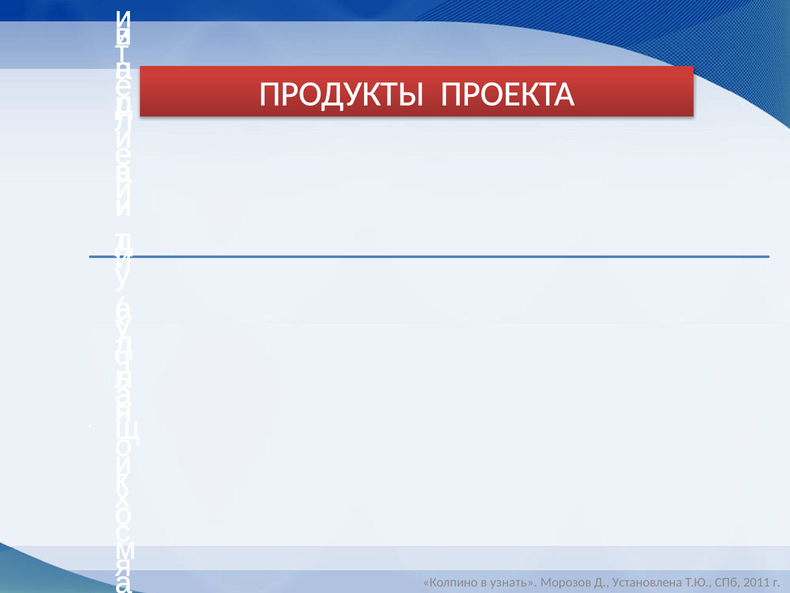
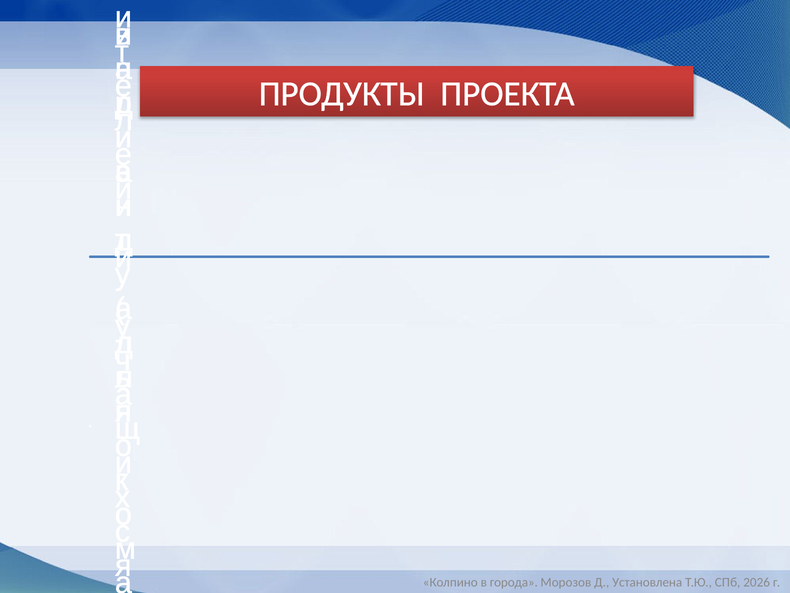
узнать: узнать -> города
2011: 2011 -> 2026
